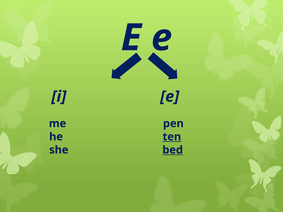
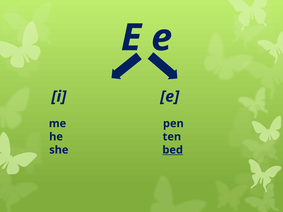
ten underline: present -> none
